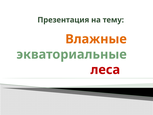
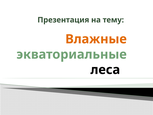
леса colour: red -> black
